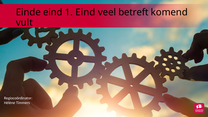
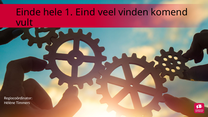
Einde eind: eind -> hele
betreft: betreft -> vinden
